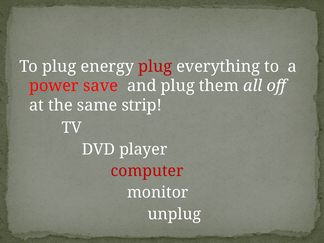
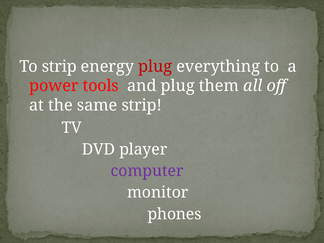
To plug: plug -> strip
save: save -> tools
computer colour: red -> purple
unplug: unplug -> phones
